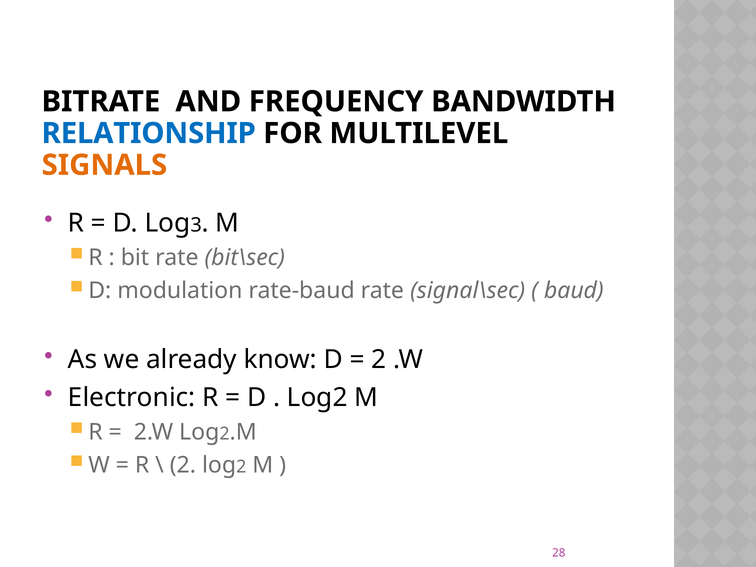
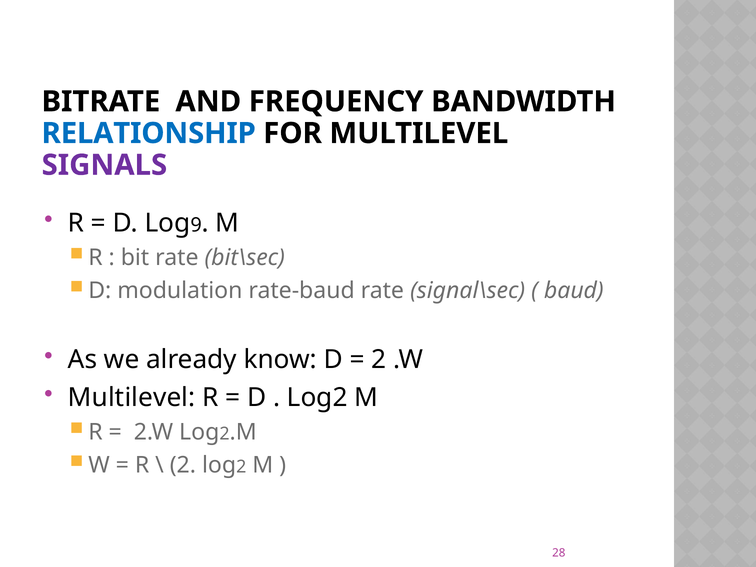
SIGNALS colour: orange -> purple
3: 3 -> 9
Electronic at (132, 397): Electronic -> Multilevel
